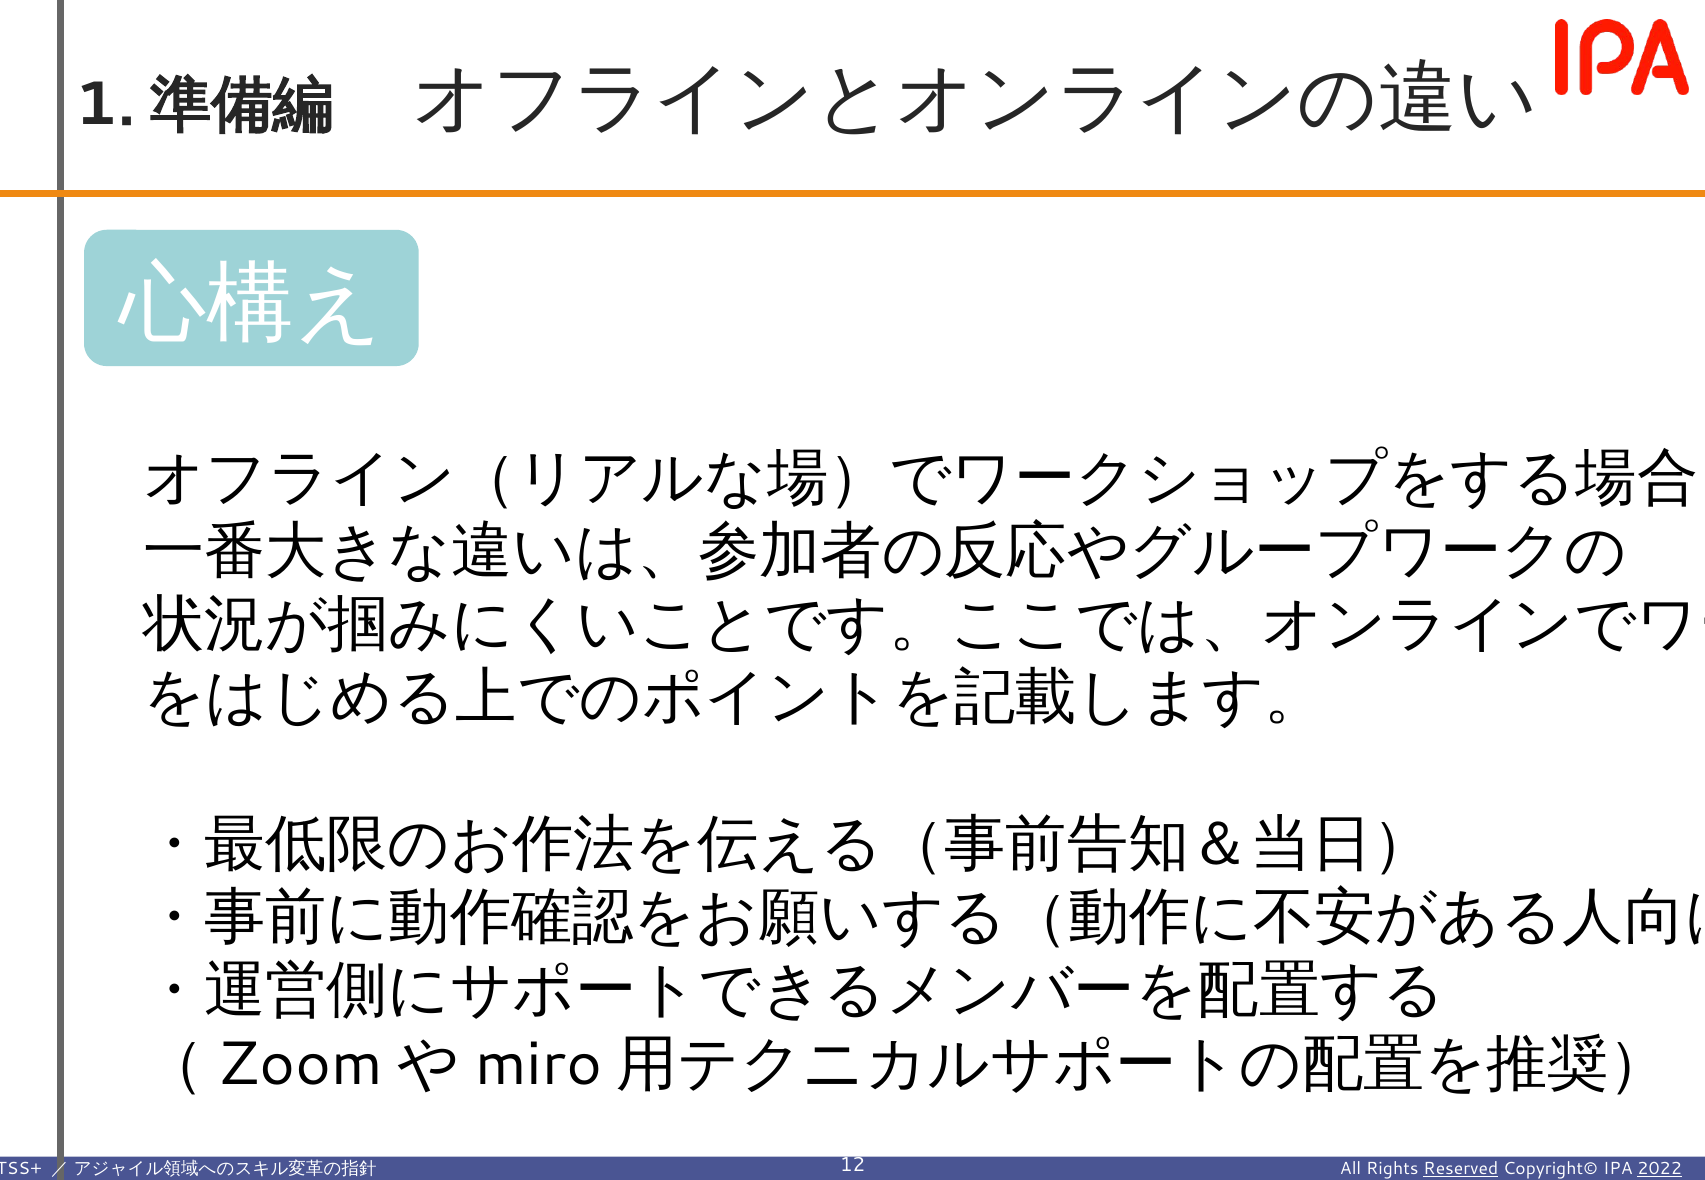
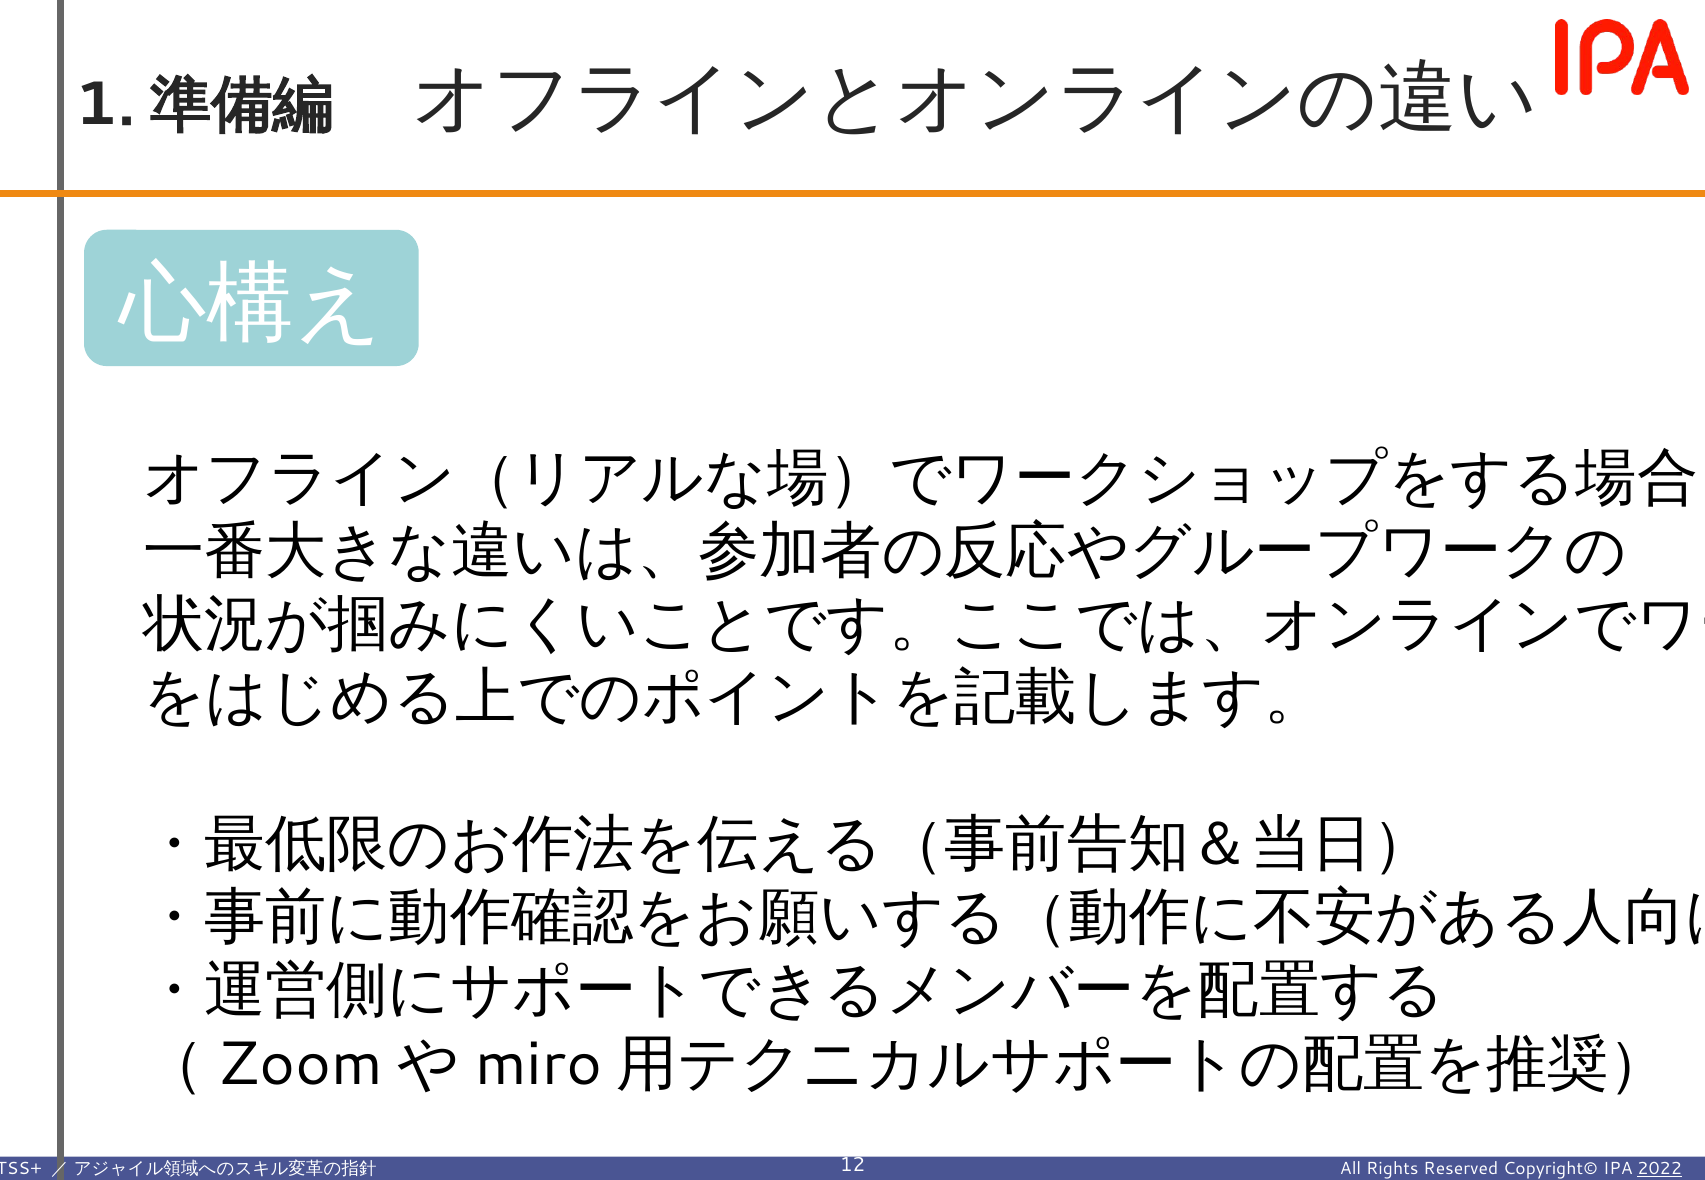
Reserved underline: present -> none
